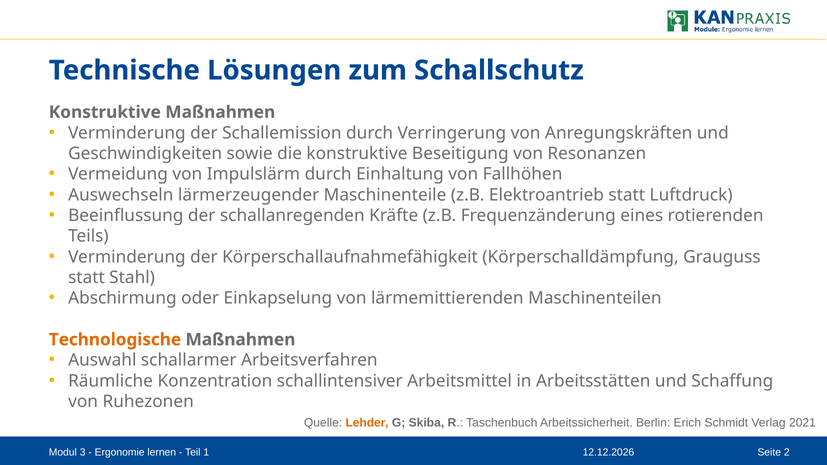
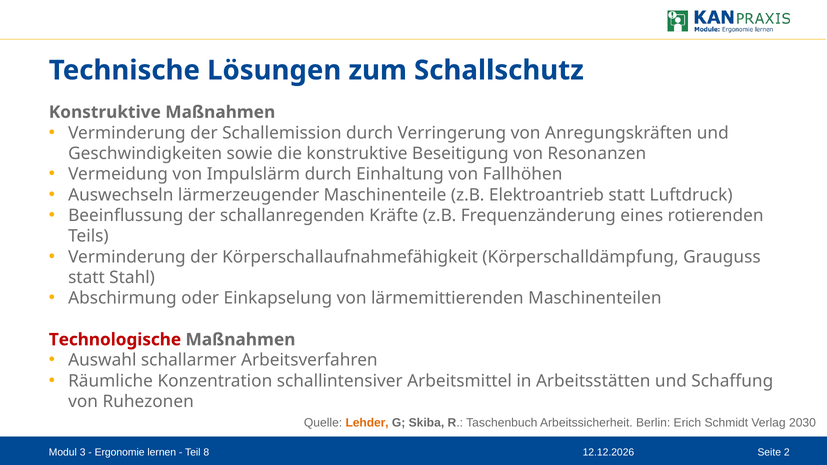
Technologische colour: orange -> red
2021: 2021 -> 2030
1: 1 -> 8
